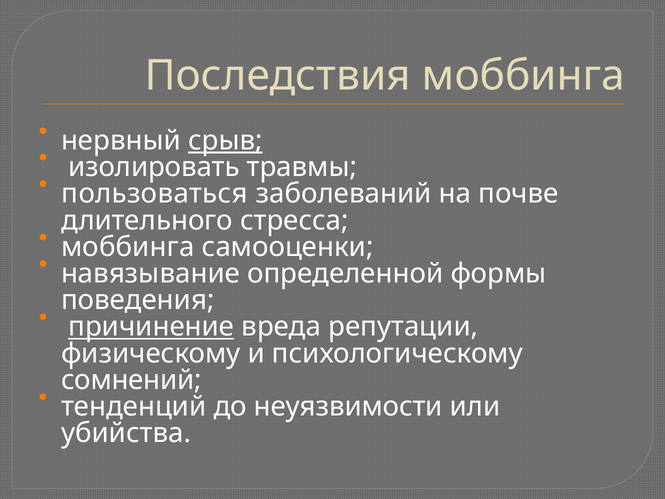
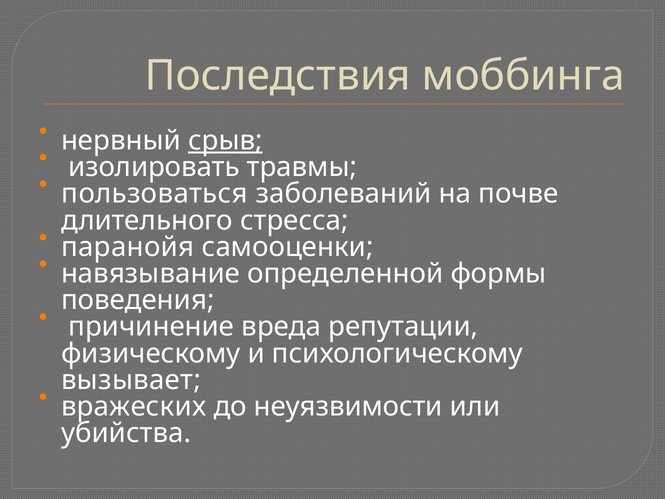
моббинга at (128, 247): моббинга -> паранойя
причинение underline: present -> none
сомнений: сомнений -> вызывает
тенденций: тенденций -> вражеских
